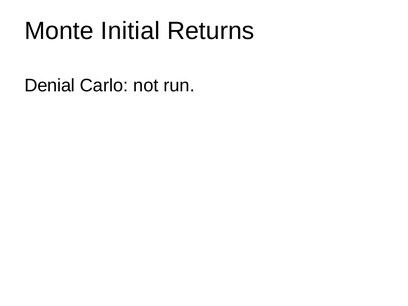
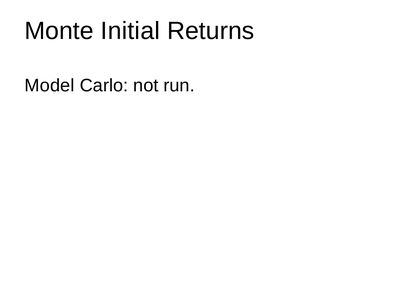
Denial: Denial -> Model
